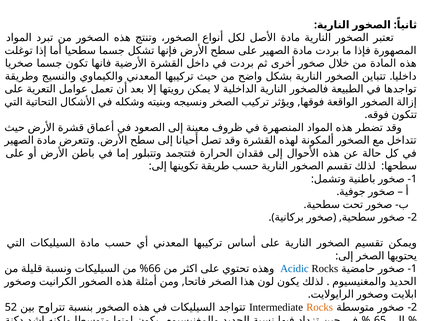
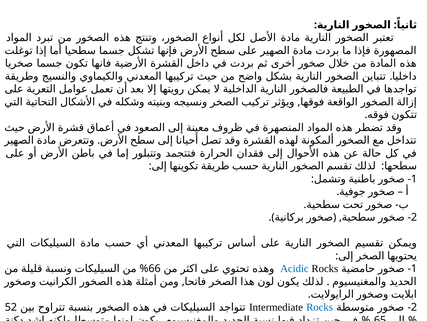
Rocks at (320, 307) colour: orange -> blue
